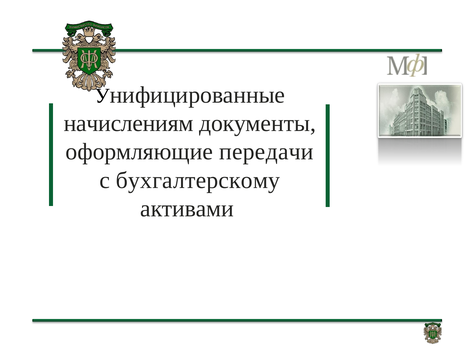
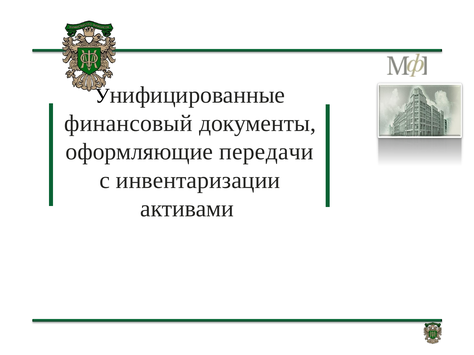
начислениям: начислениям -> финансовый
бухгалтерскому: бухгалтерскому -> инвентаризации
